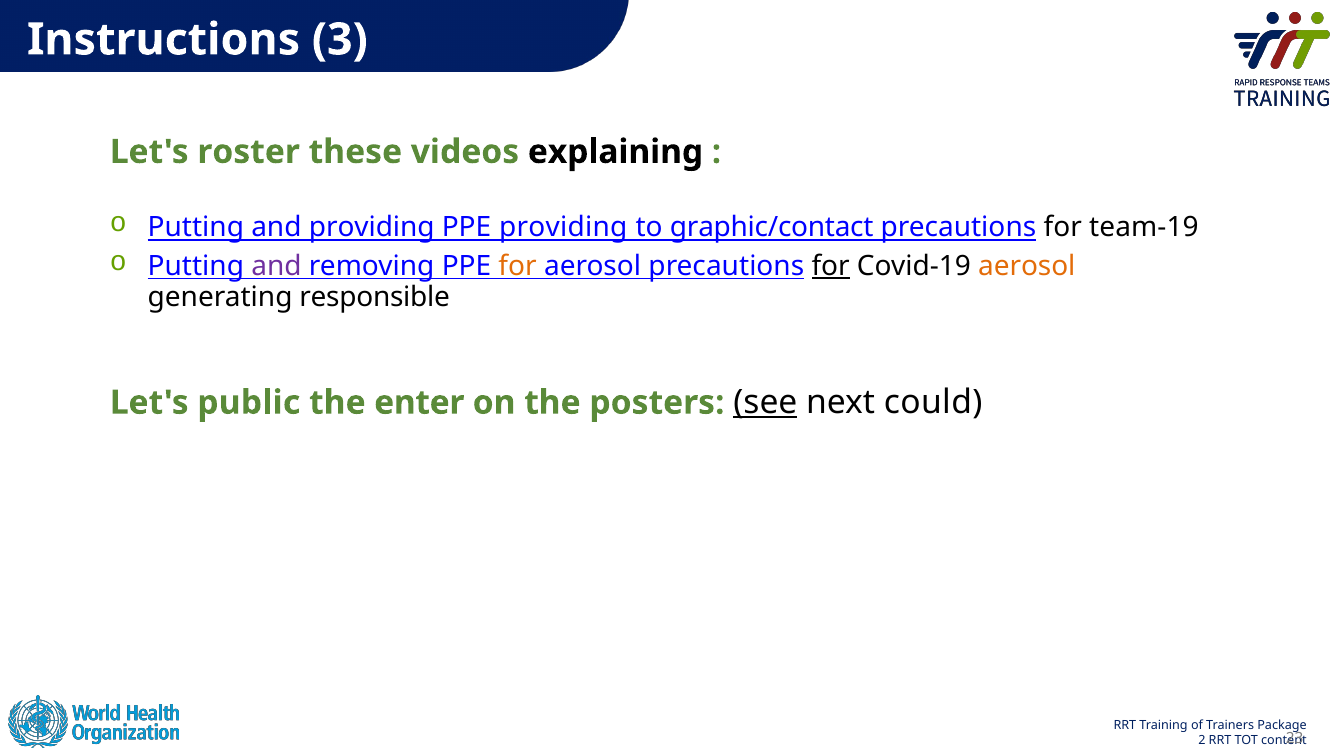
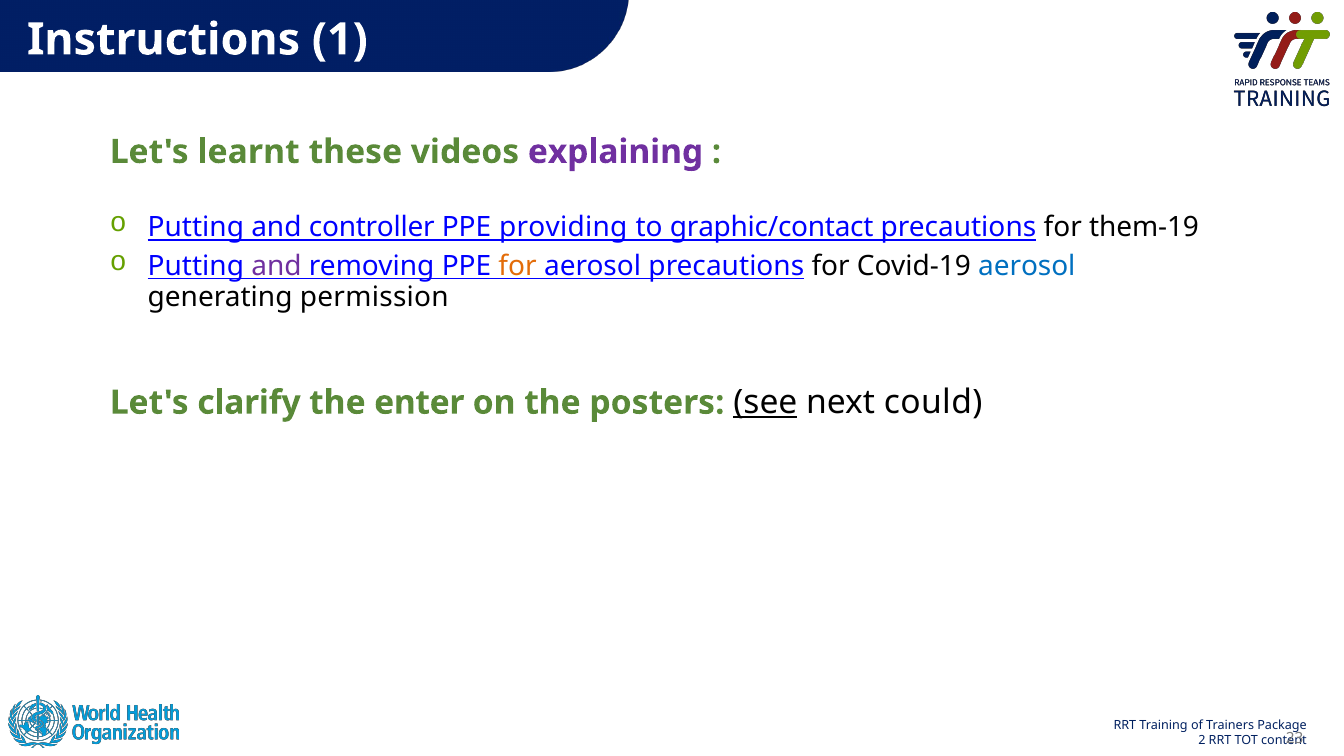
3: 3 -> 1
roster: roster -> learnt
explaining colour: black -> purple
and providing: providing -> controller
team-19: team-19 -> them-19
for at (831, 266) underline: present -> none
aerosol at (1027, 266) colour: orange -> blue
responsible: responsible -> permission
public: public -> clarify
